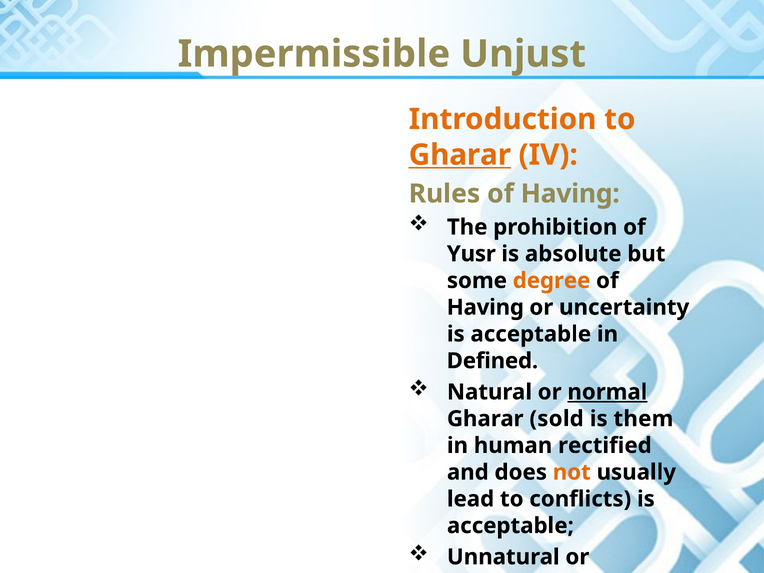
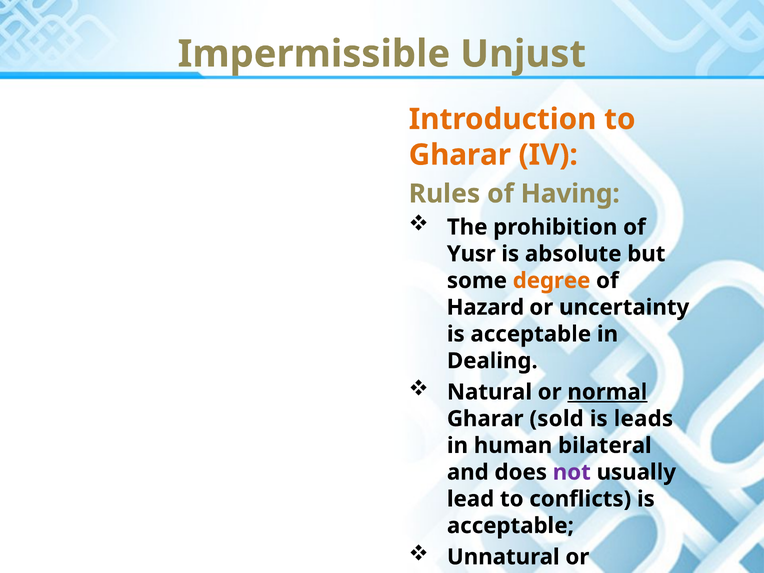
Gharar at (460, 155) underline: present -> none
Having at (485, 307): Having -> Hazard
Defined: Defined -> Dealing
is them: them -> leads
rectified: rectified -> bilateral
not at (572, 472) colour: orange -> purple
